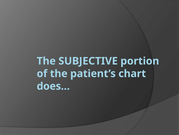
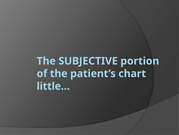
does…: does… -> little…
